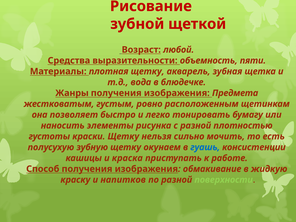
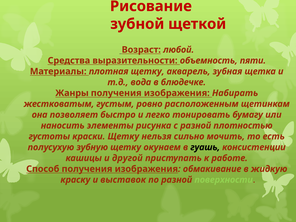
Предмета: Предмета -> Набирать
гуашь colour: blue -> black
краска: краска -> другой
напитков: напитков -> выставок
